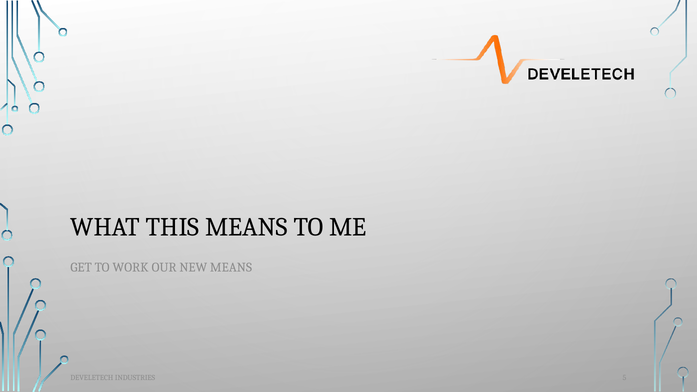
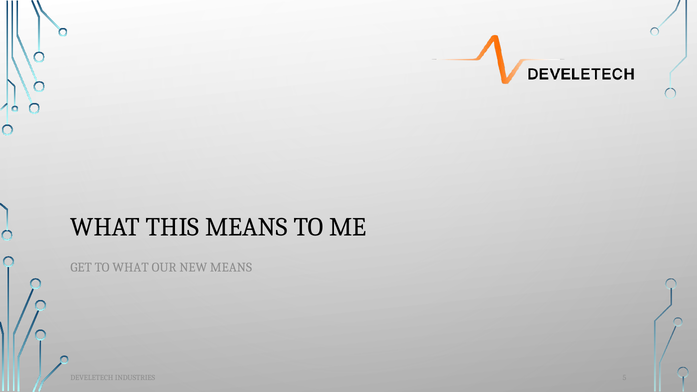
TO WORK: WORK -> WHAT
